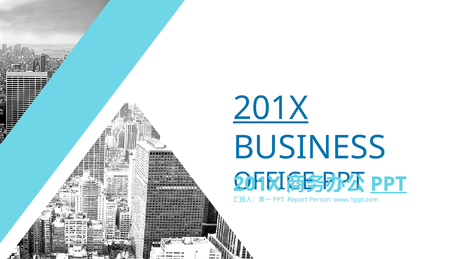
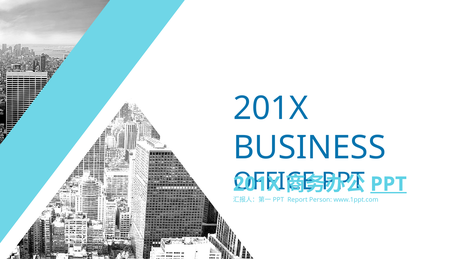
201X at (271, 108) underline: present -> none
